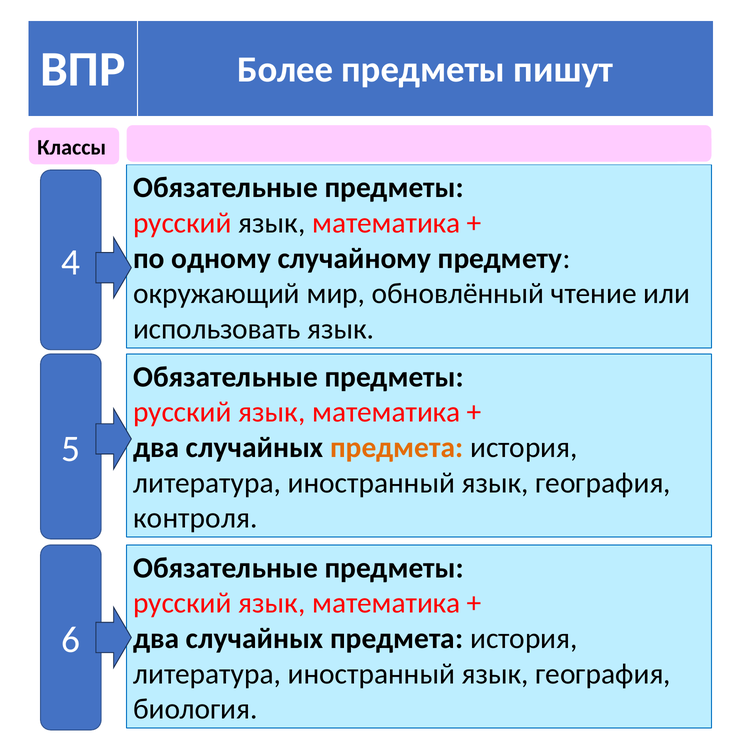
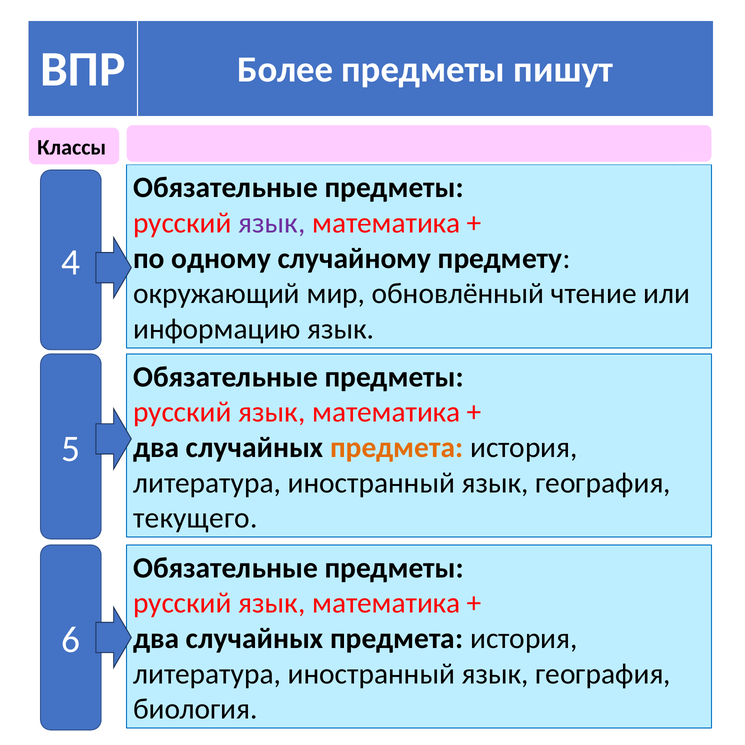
язык at (272, 223) colour: black -> purple
использовать: использовать -> информацию
контроля: контроля -> текущего
